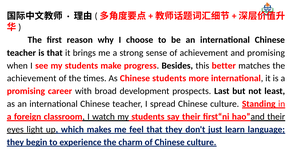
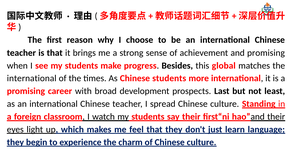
better: better -> global
achievement at (32, 78): achievement -> international
